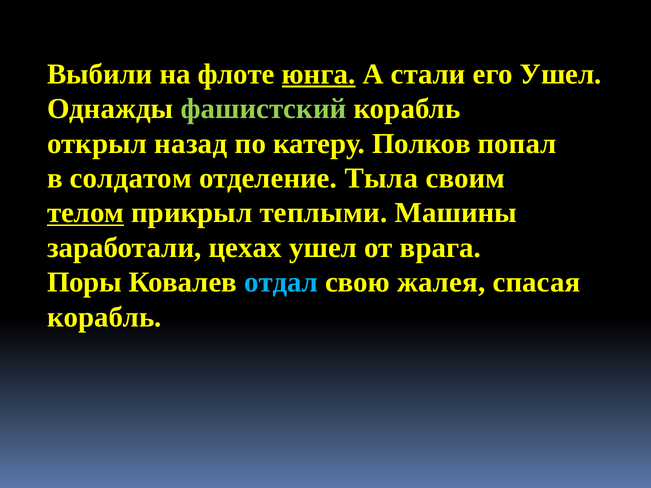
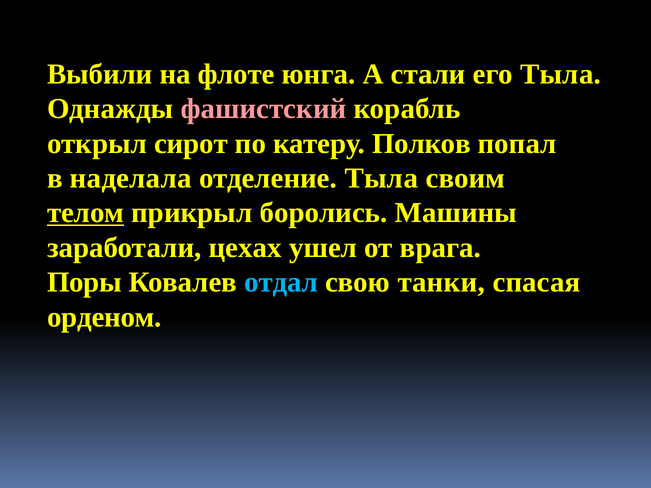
юнга underline: present -> none
его Ушел: Ушел -> Тыла
фашистский colour: light green -> pink
назад: назад -> сирот
солдатом: солдатом -> наделала
теплыми: теплыми -> боролись
жалея: жалея -> танки
корабль at (104, 317): корабль -> орденом
